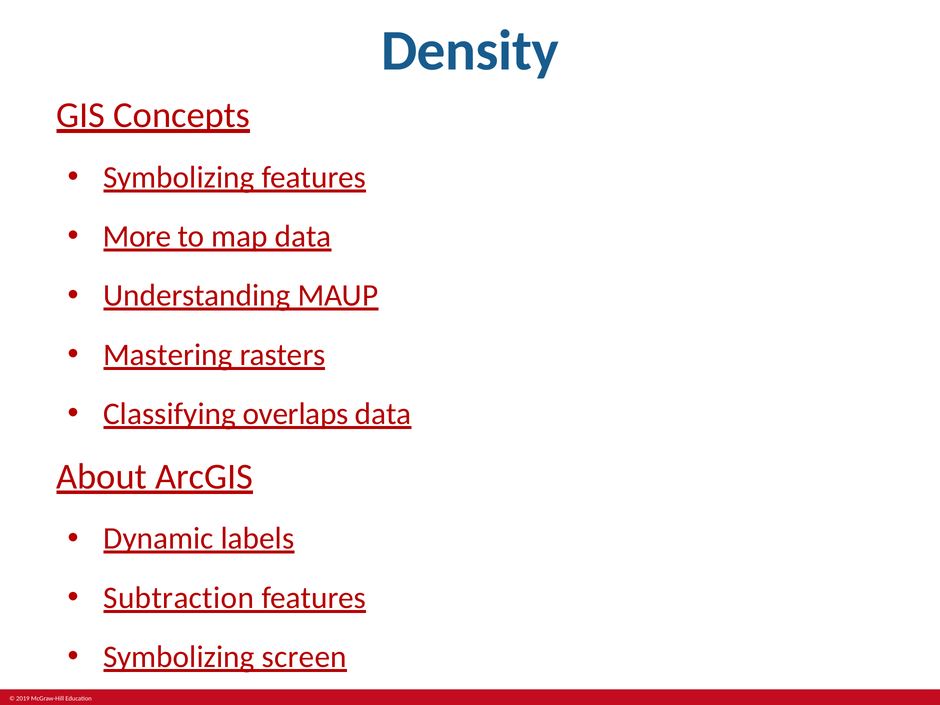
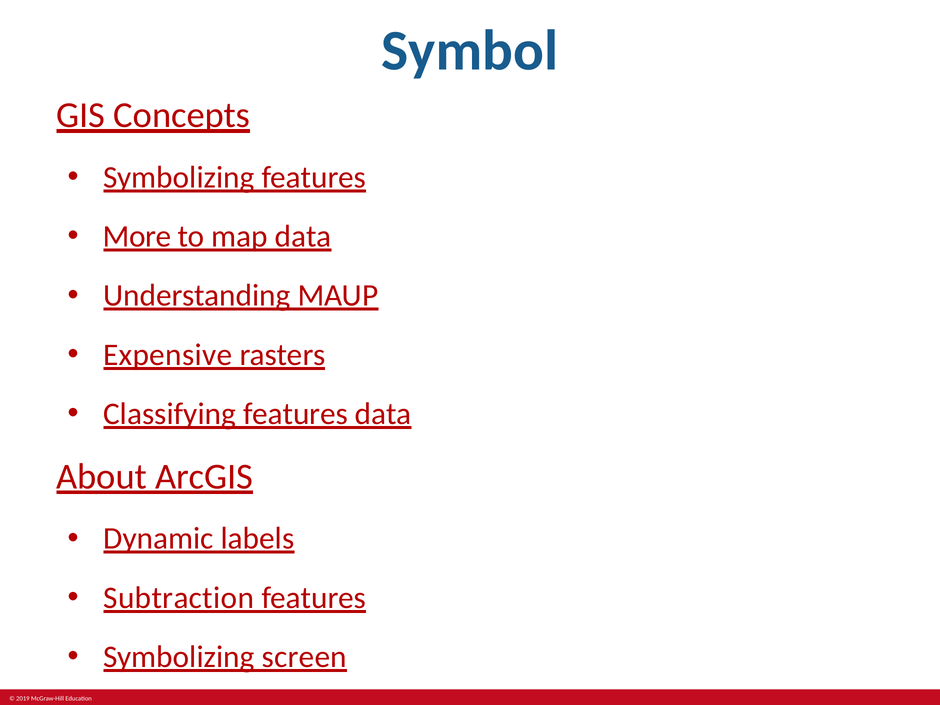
Density: Density -> Symbol
Mastering: Mastering -> Expensive
Classifying overlaps: overlaps -> features
